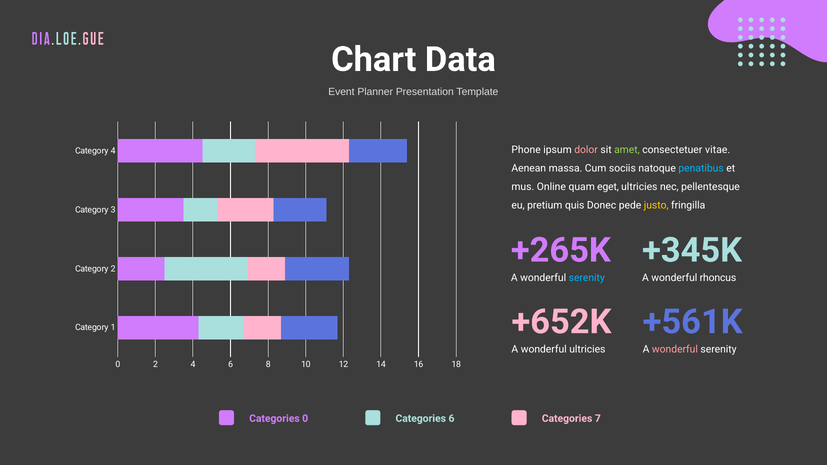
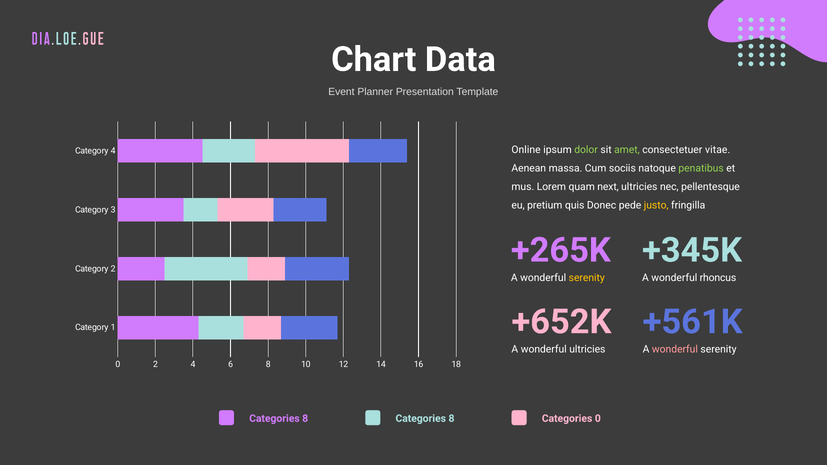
Phone: Phone -> Online
dolor colour: pink -> light green
penatibus colour: light blue -> light green
Online: Online -> Lorem
eget: eget -> next
serenity at (587, 278) colour: light blue -> yellow
0 at (305, 419): 0 -> 8
6 at (451, 419): 6 -> 8
Categories 7: 7 -> 0
